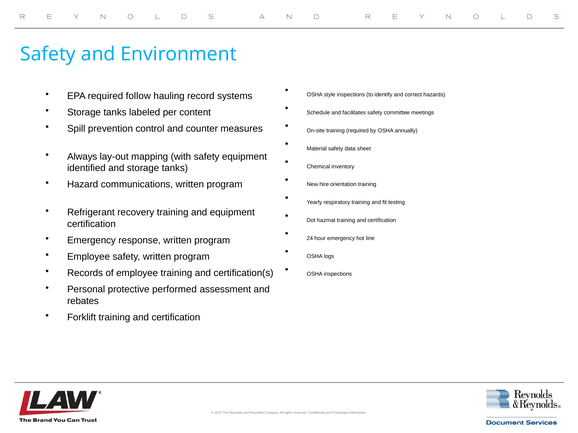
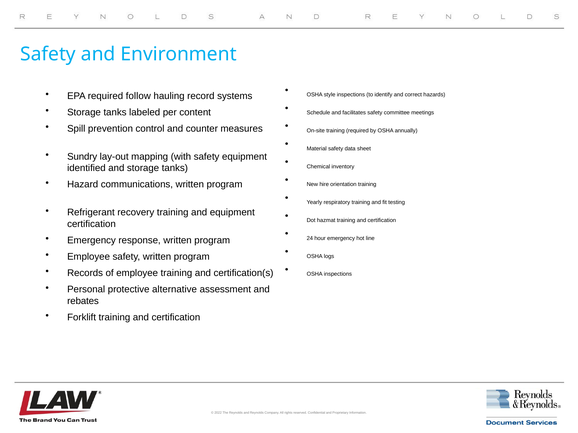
Always: Always -> Sundry
performed: performed -> alternative
